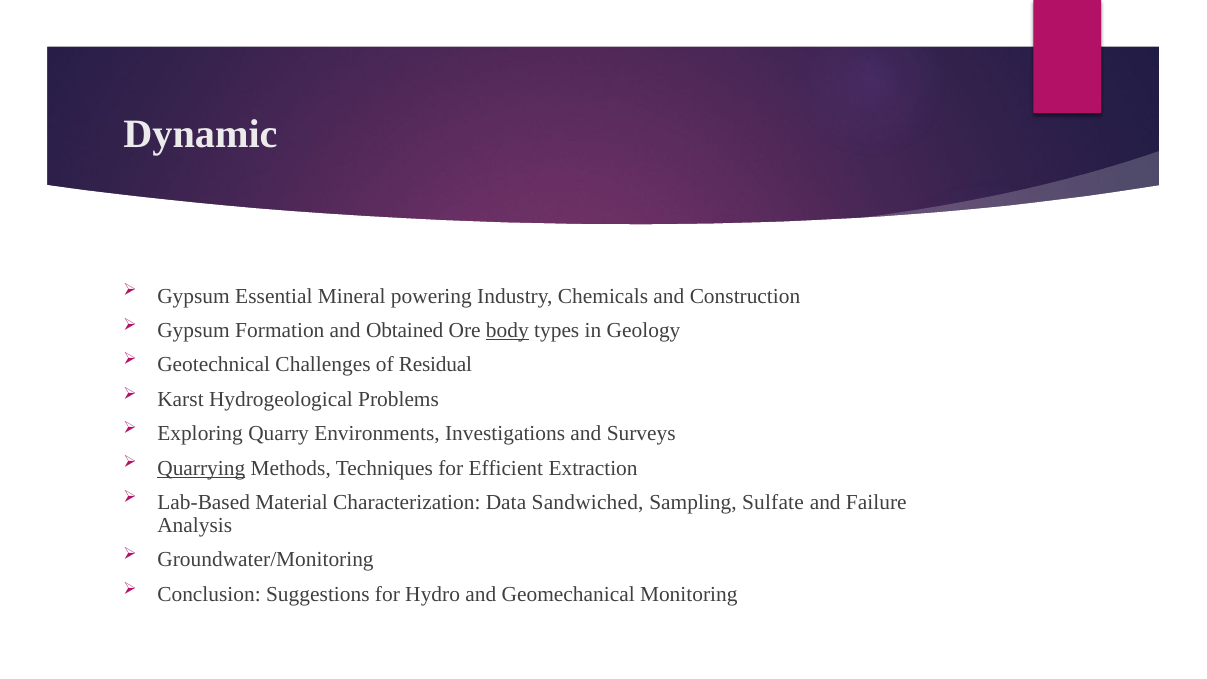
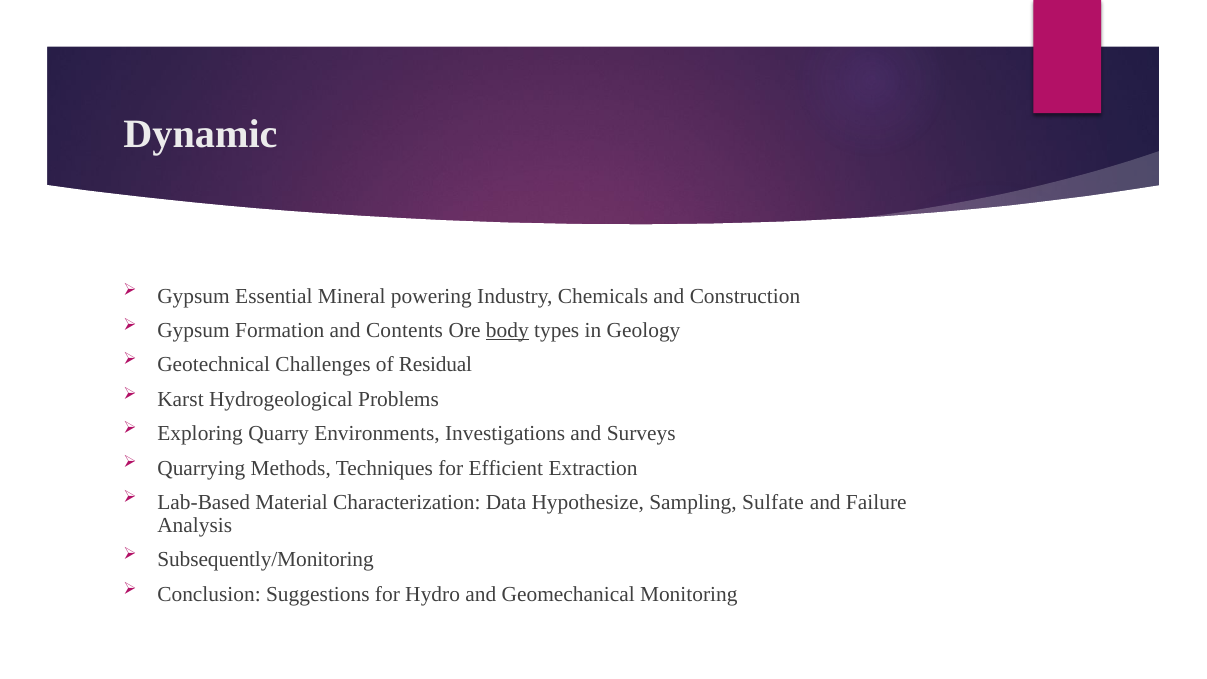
Obtained: Obtained -> Contents
Quarrying underline: present -> none
Sandwiched: Sandwiched -> Hypothesize
Groundwater/Monitoring: Groundwater/Monitoring -> Subsequently/Monitoring
